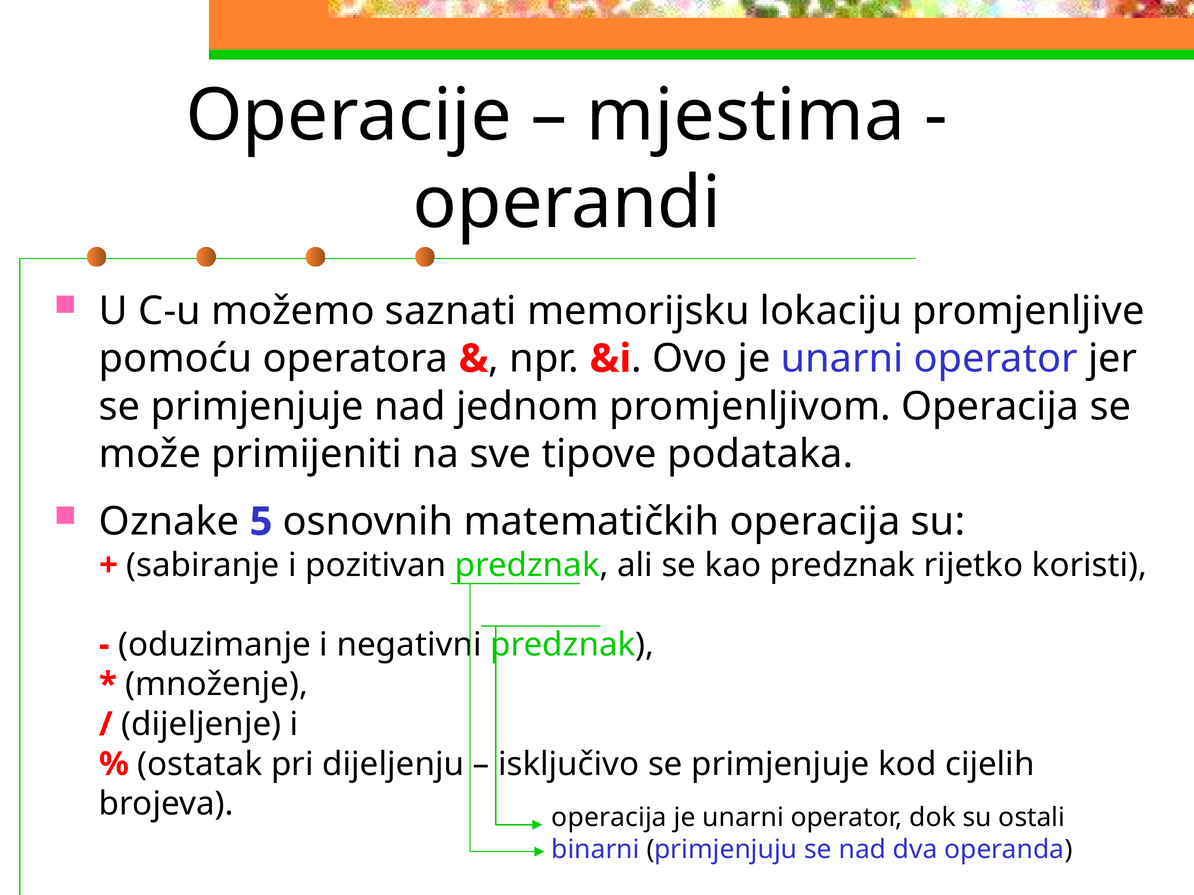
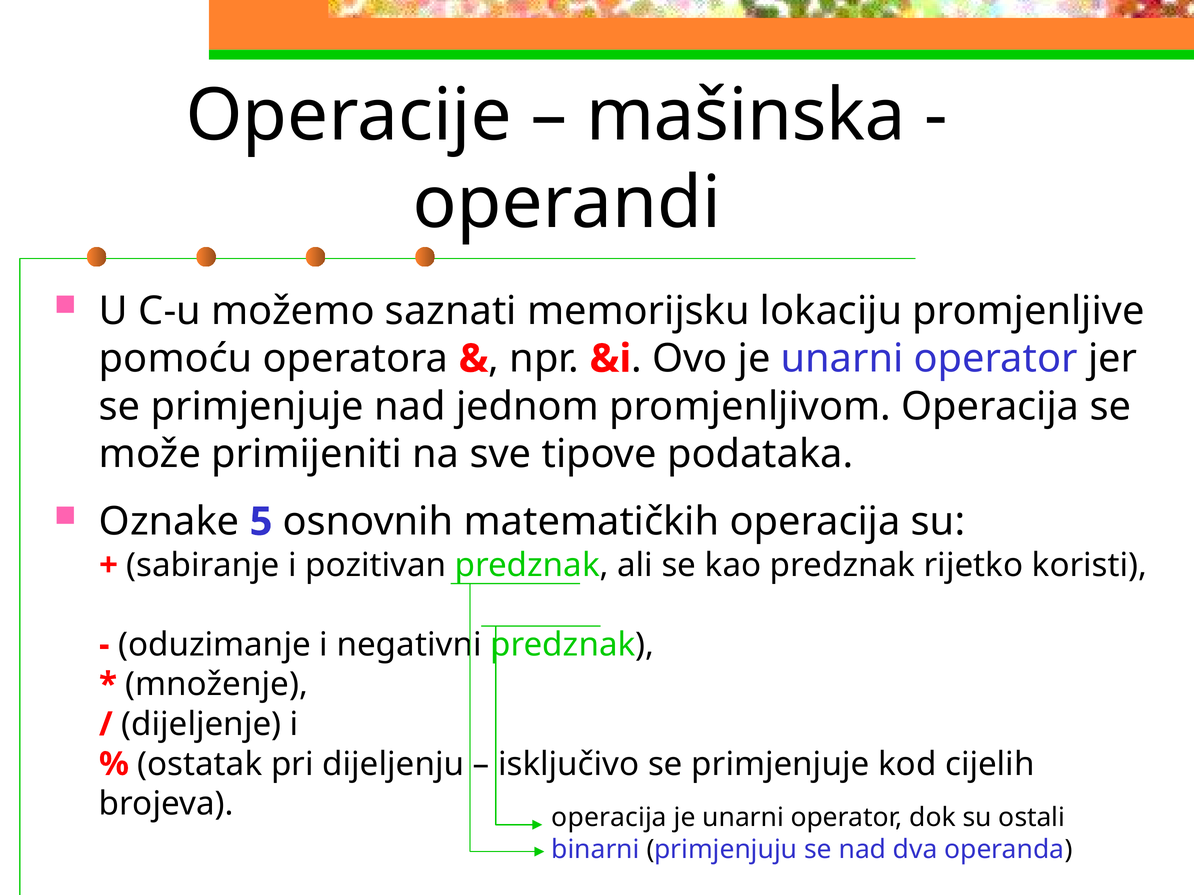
mjestima: mjestima -> mašinska
